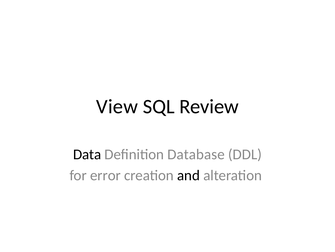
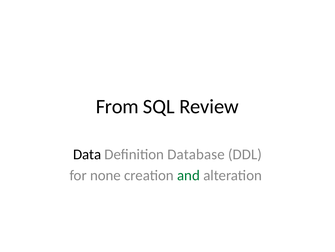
View: View -> From
error: error -> none
and colour: black -> green
